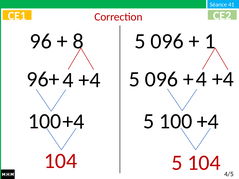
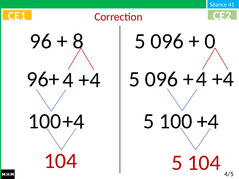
1: 1 -> 0
